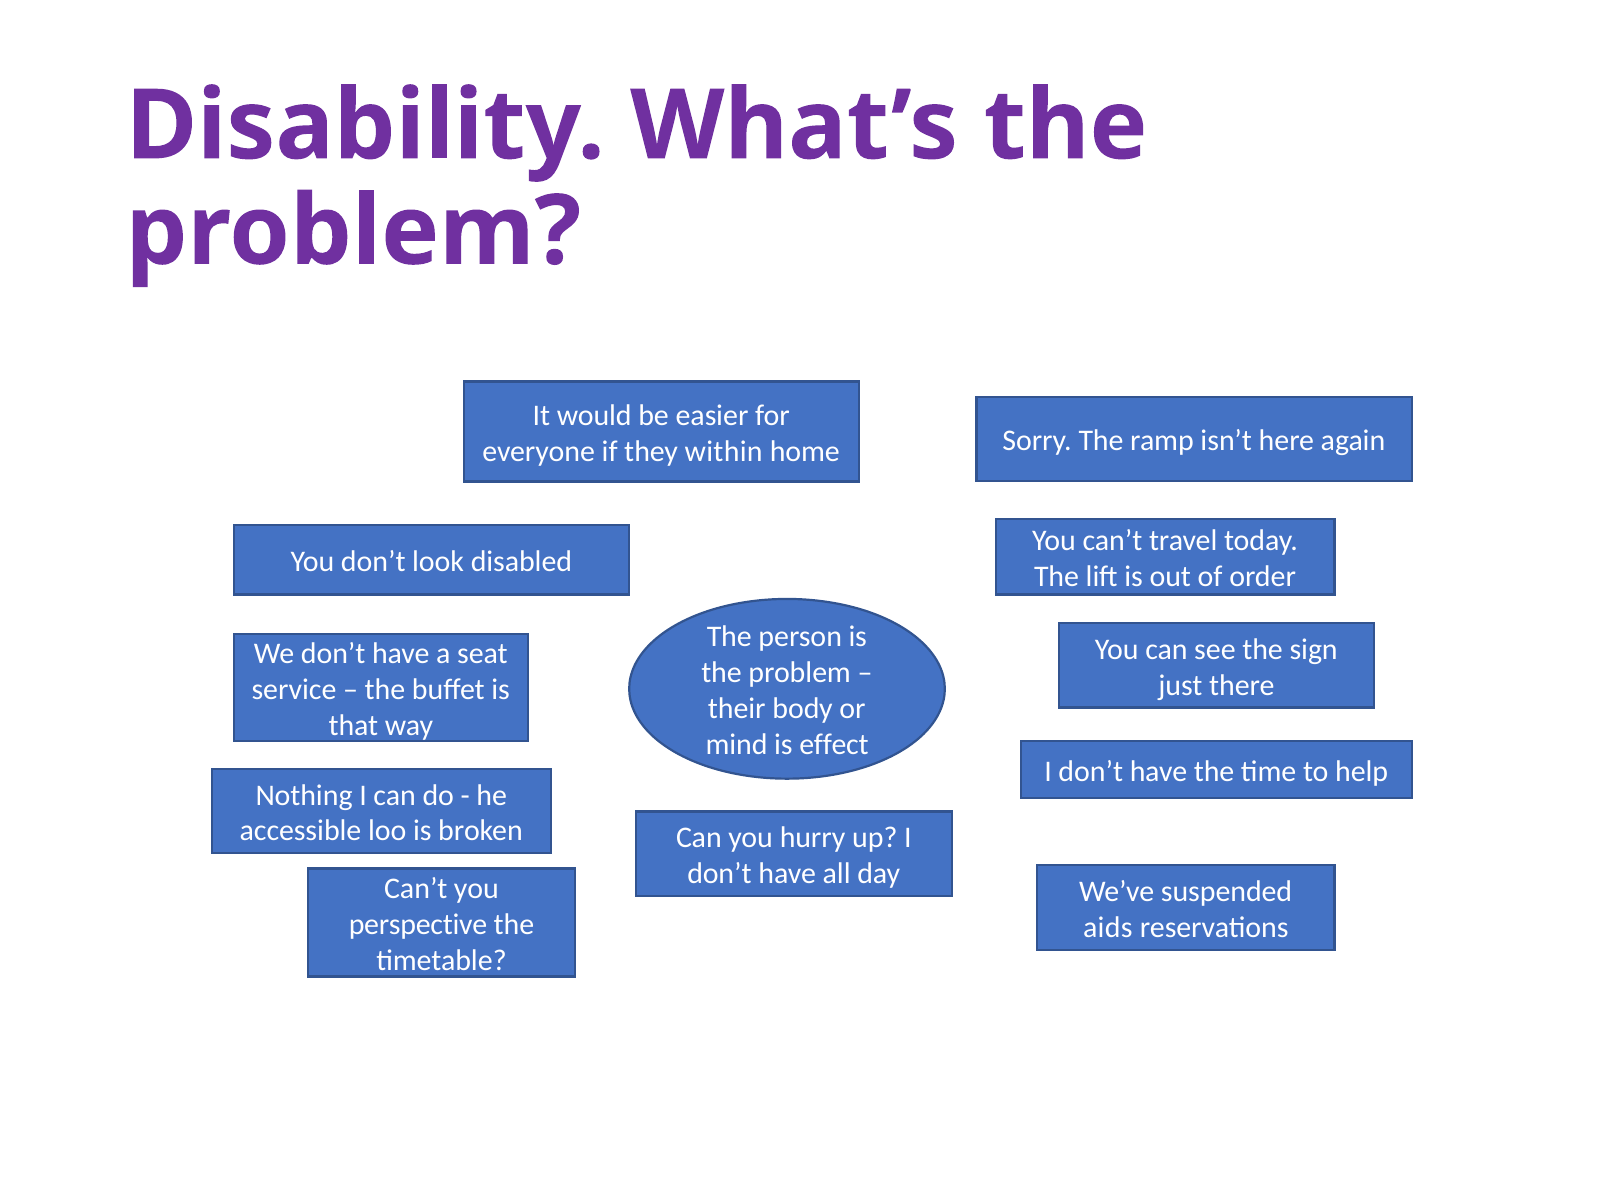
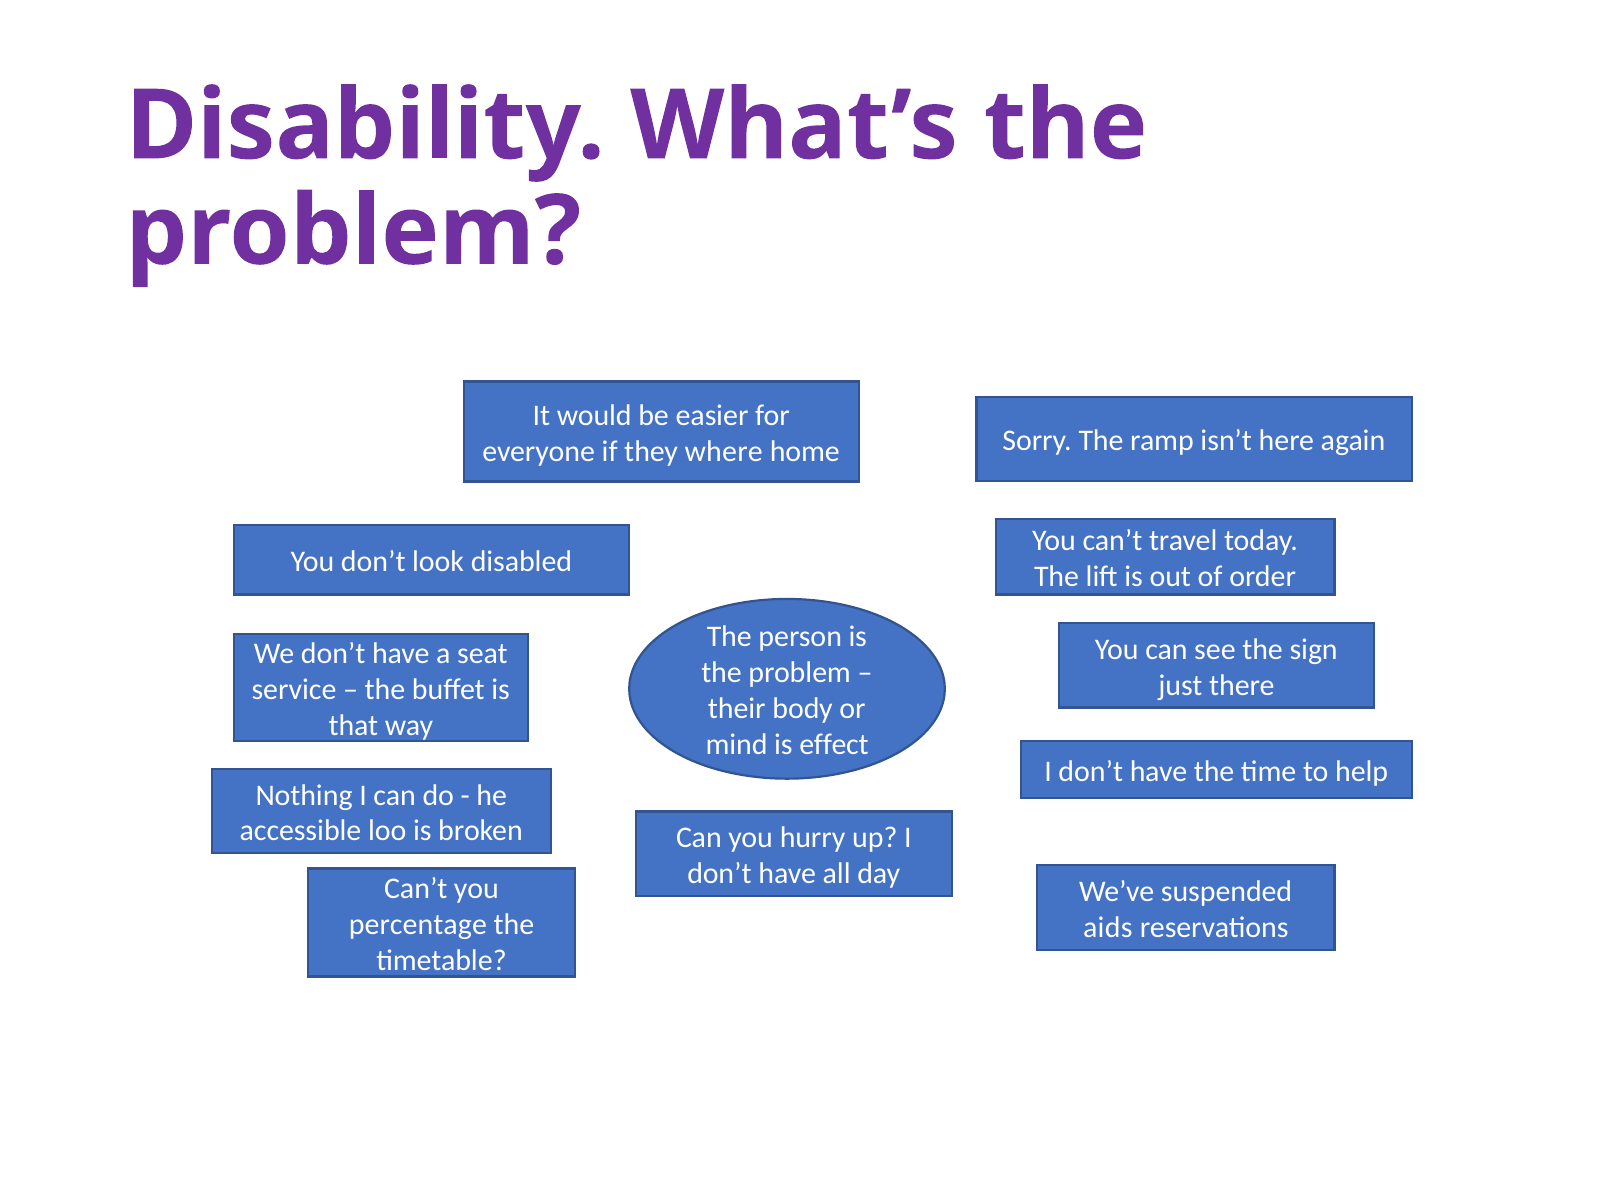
within: within -> where
perspective: perspective -> percentage
